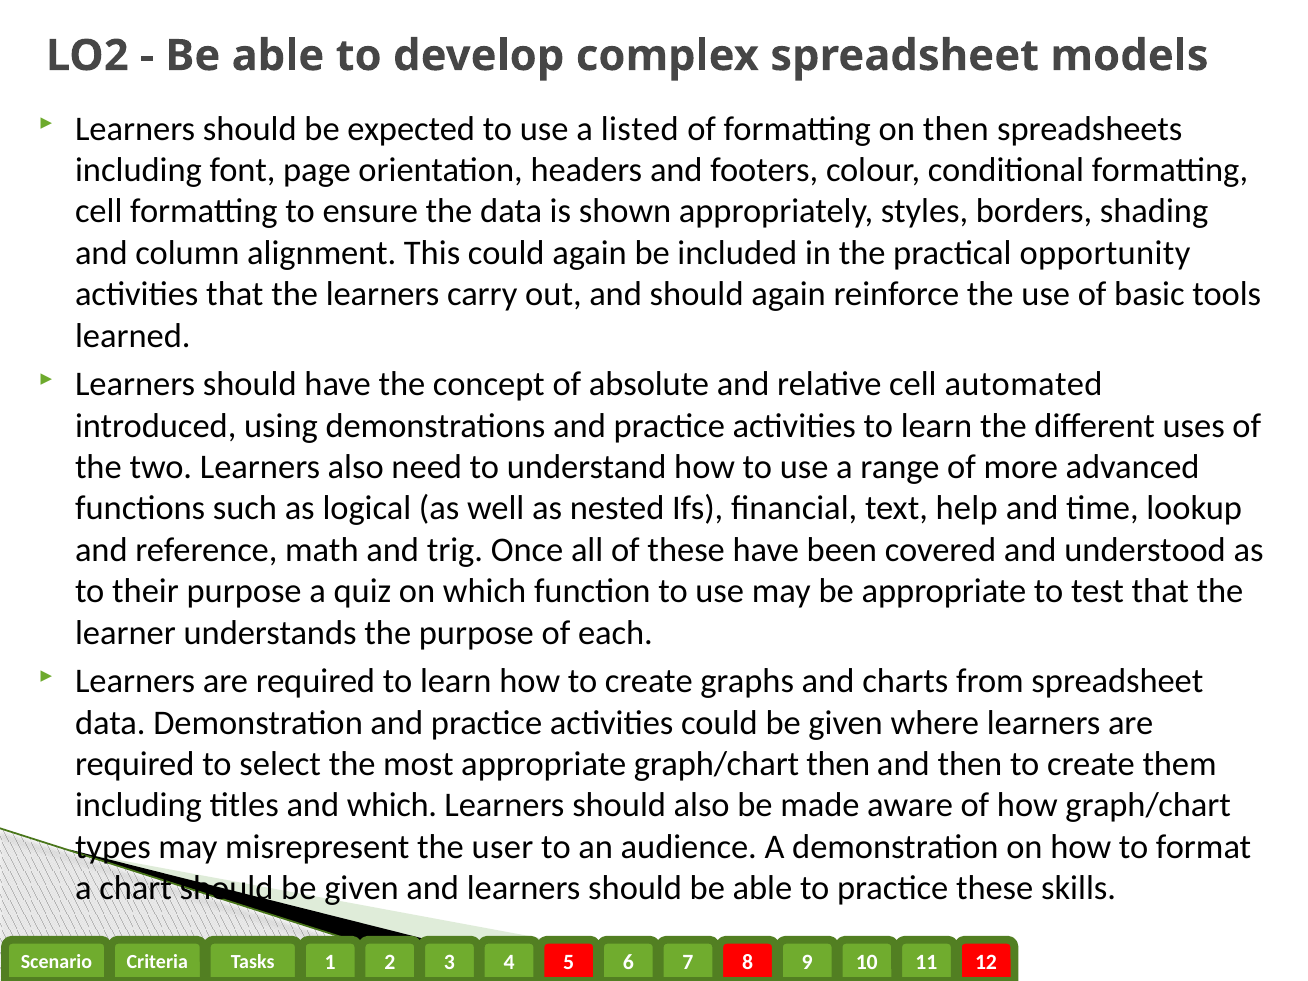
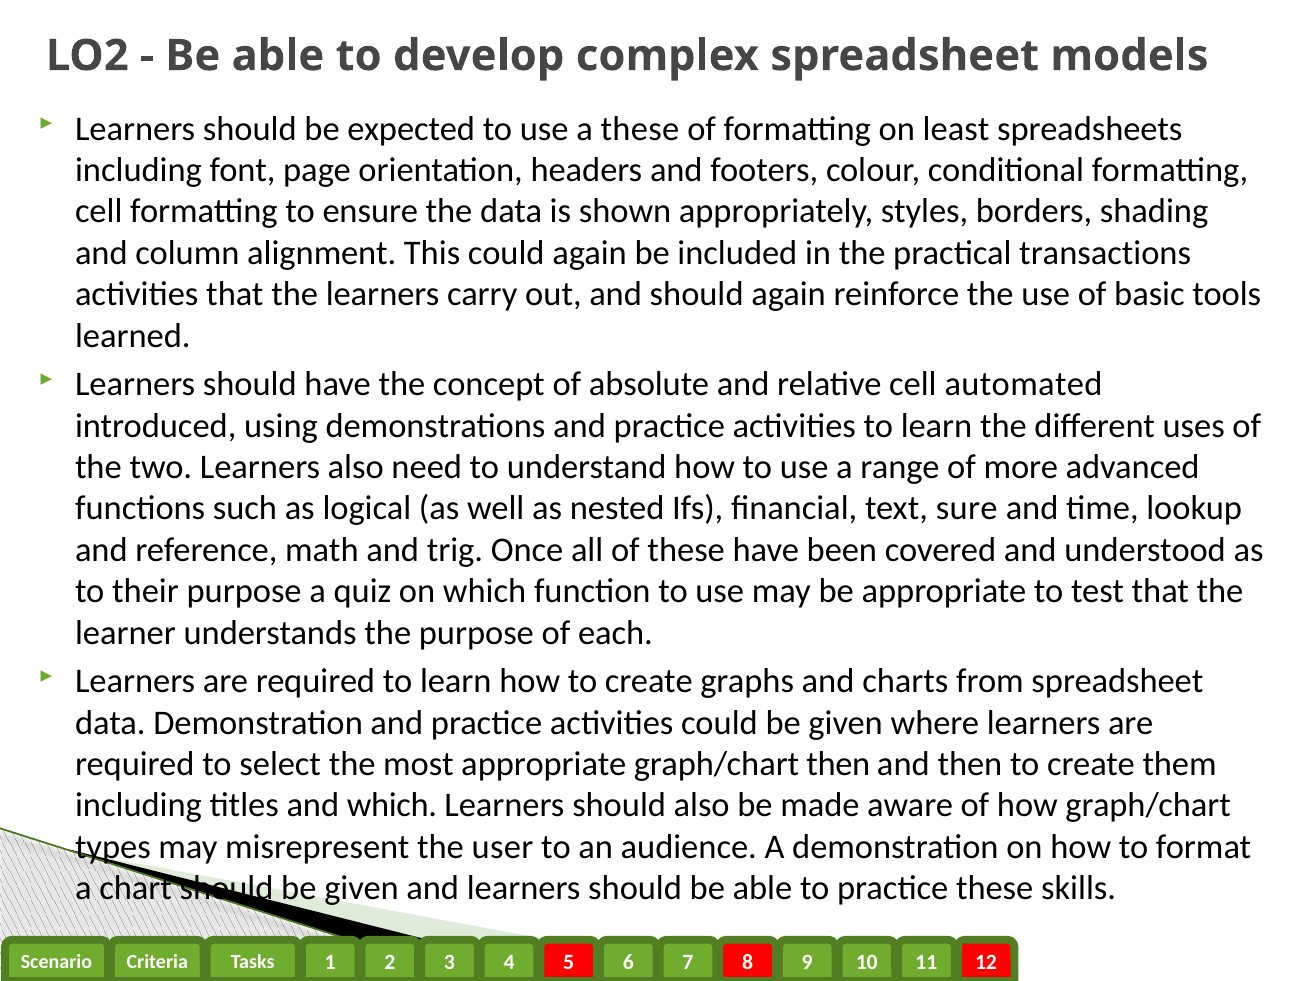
a listed: listed -> these
on then: then -> least
opportunity: opportunity -> transactions
help: help -> sure
